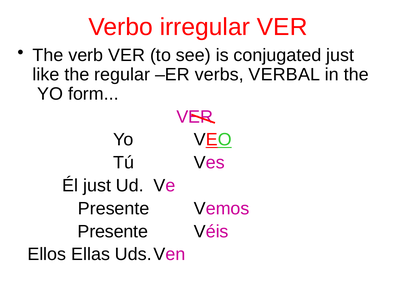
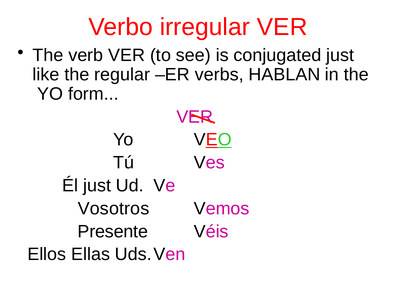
VERBAL: VERBAL -> HABLAN
Presente at (114, 209): Presente -> Vosotros
